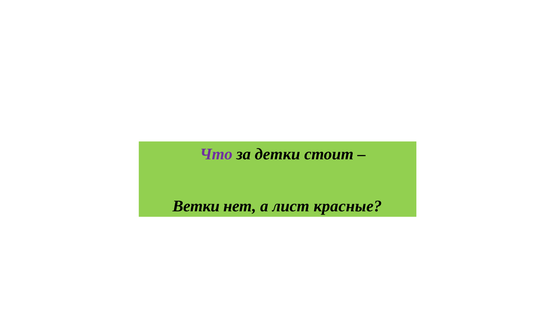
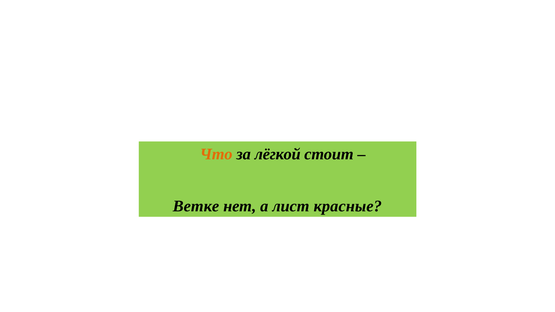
Что colour: purple -> orange
детки: детки -> лёгкой
Ветки: Ветки -> Ветке
